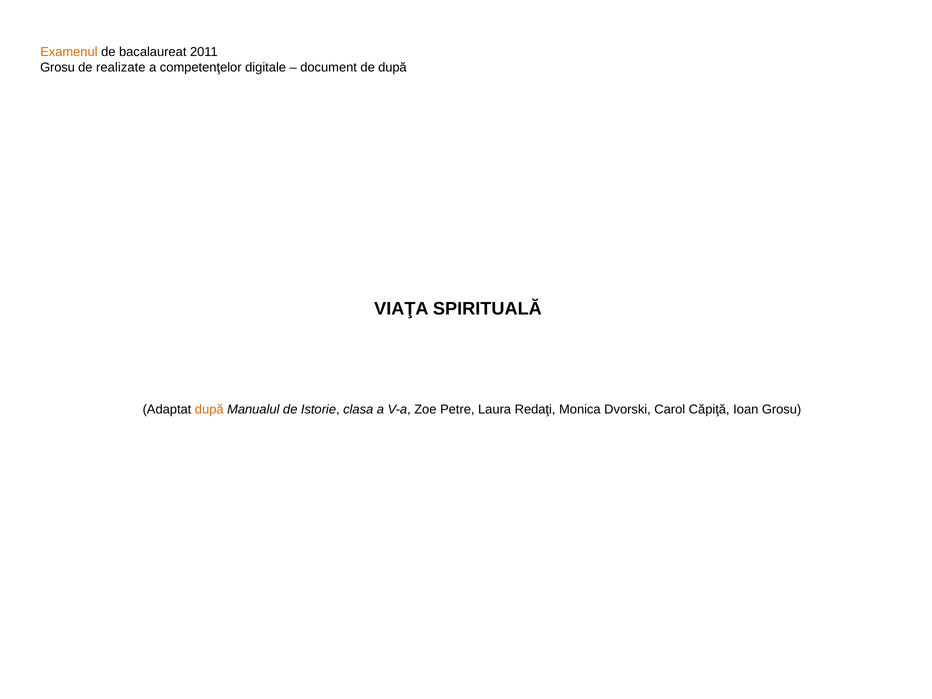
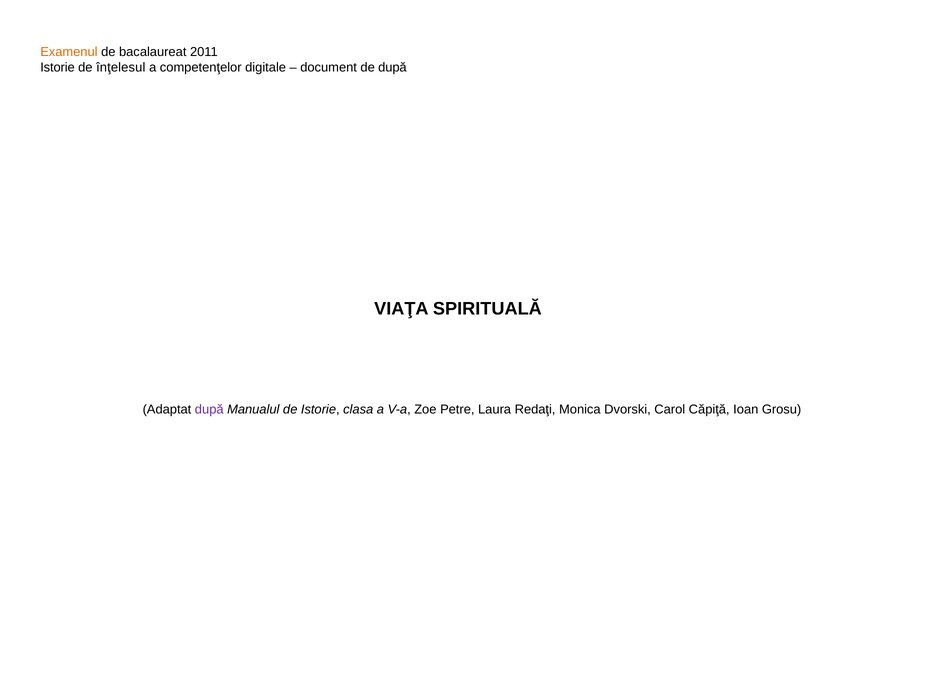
Grosu at (58, 68): Grosu -> Istorie
realizate: realizate -> înţelesul
după at (209, 409) colour: orange -> purple
